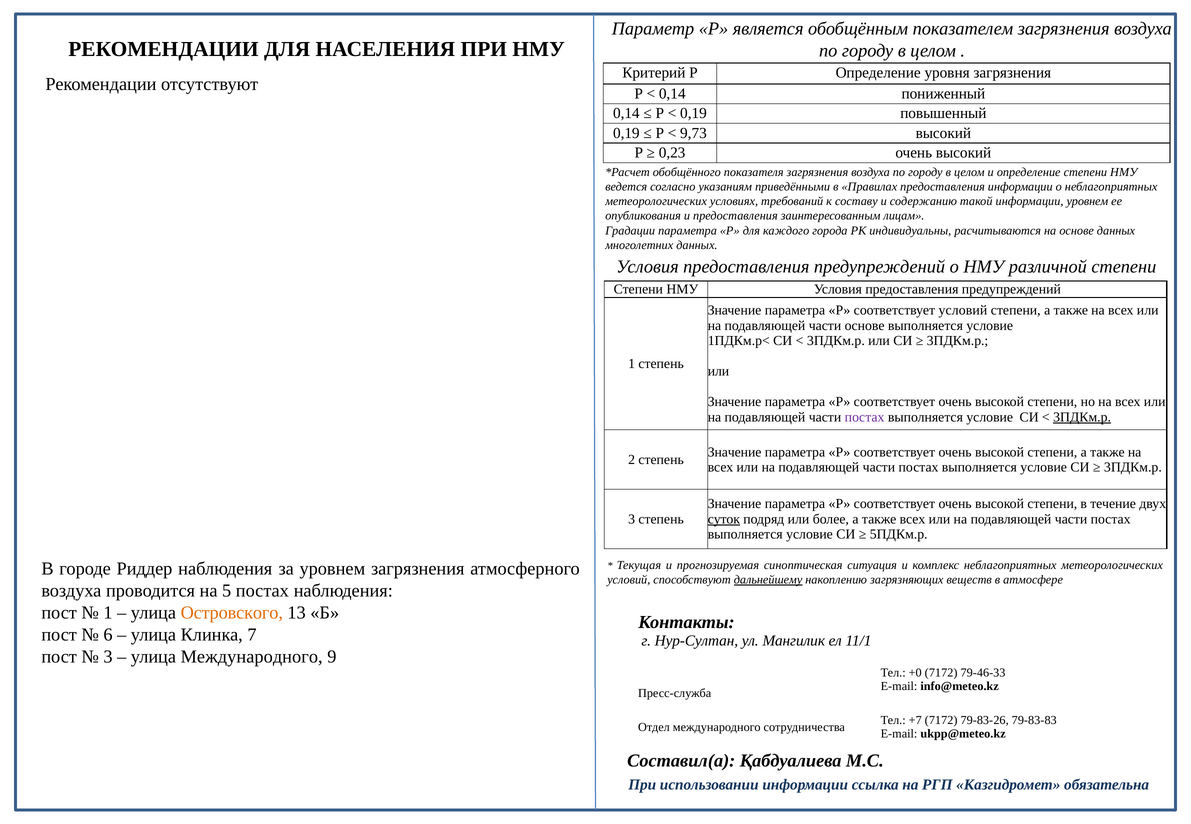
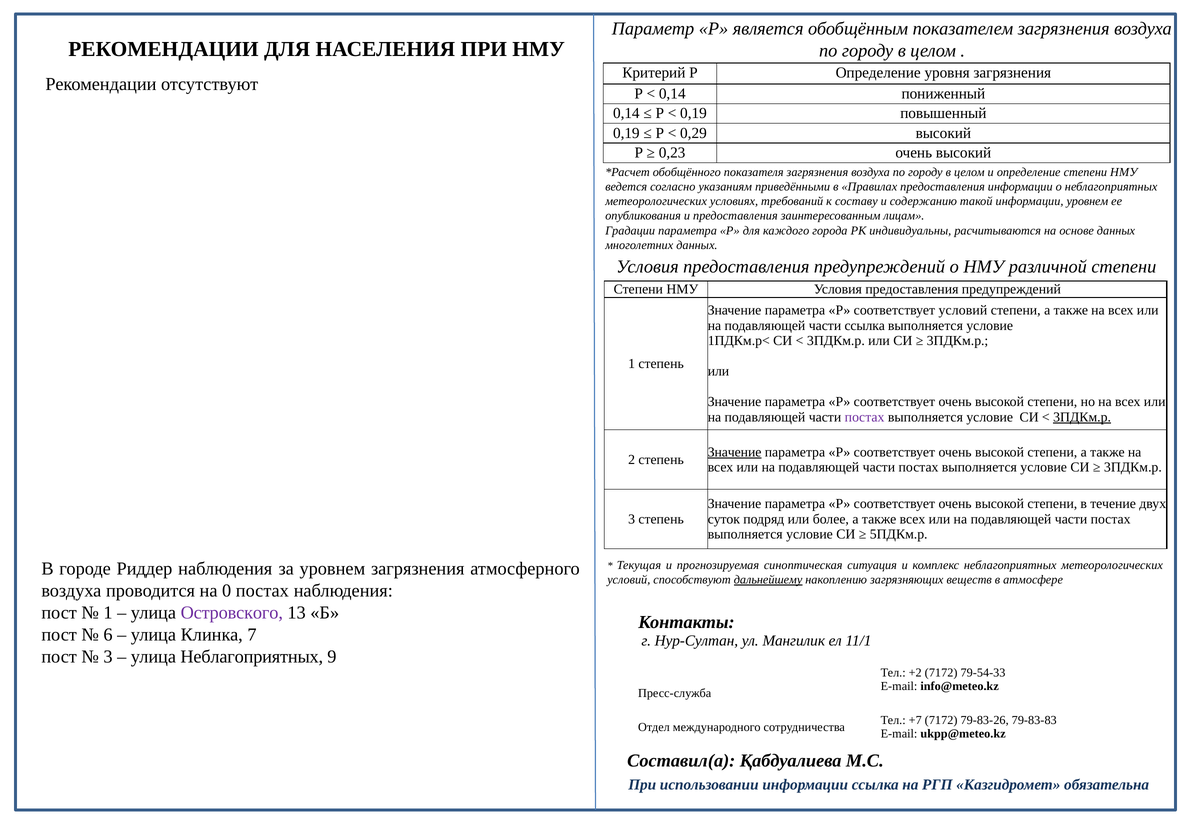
9,73: 9,73 -> 0,29
части основе: основе -> ссылка
Значение at (735, 452) underline: none -> present
суток underline: present -> none
5: 5 -> 0
Островского colour: orange -> purple
улица Международного: Международного -> Неблагоприятных
+0: +0 -> +2
79-46-33: 79-46-33 -> 79-54-33
